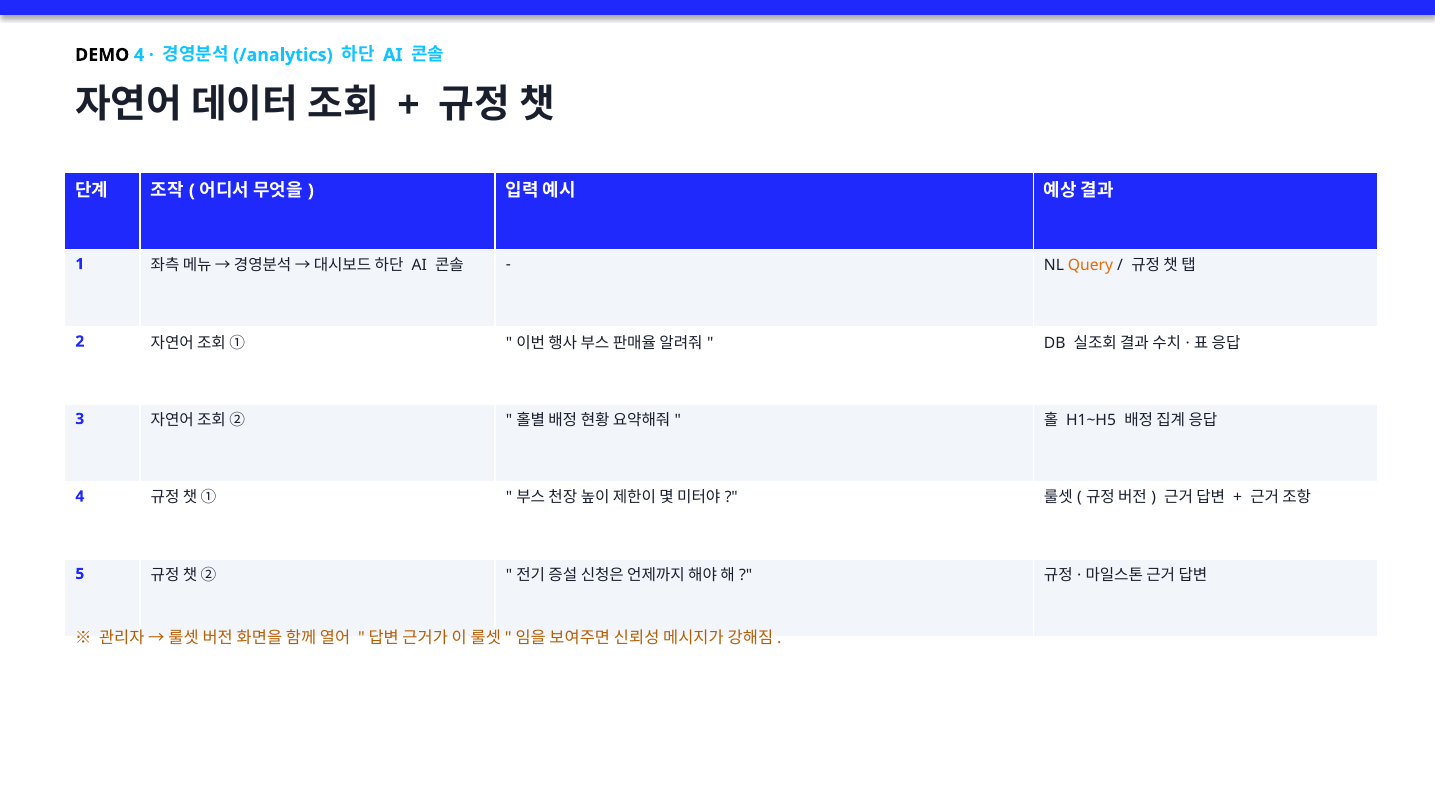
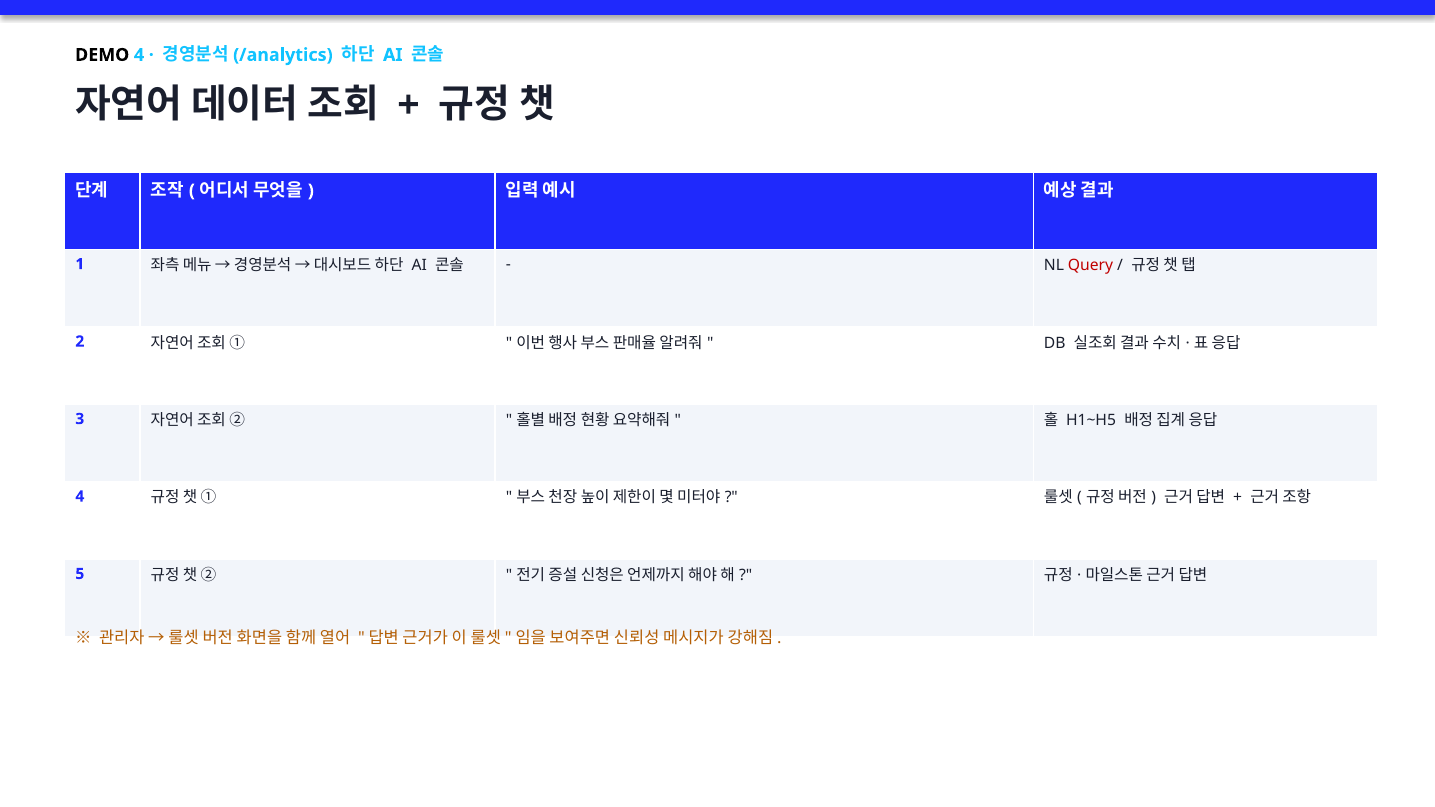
Query colour: orange -> red
